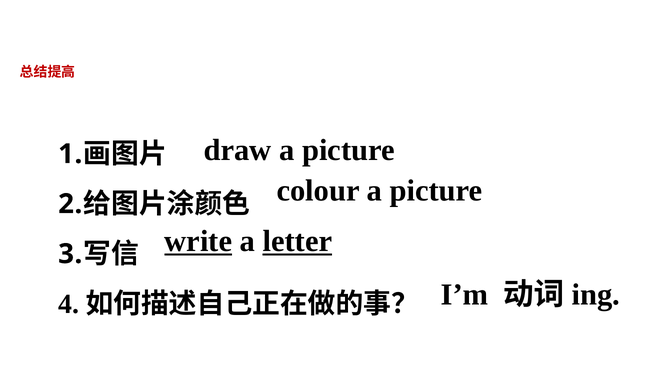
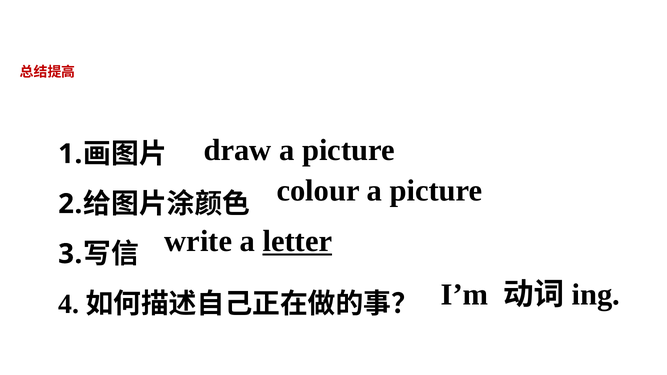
write underline: present -> none
